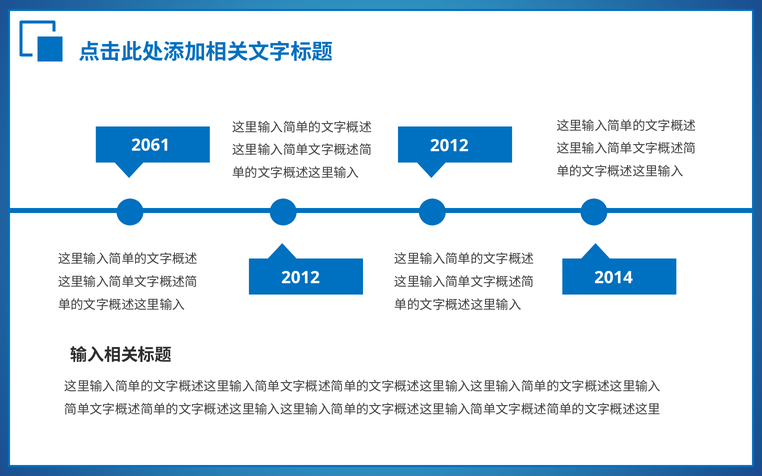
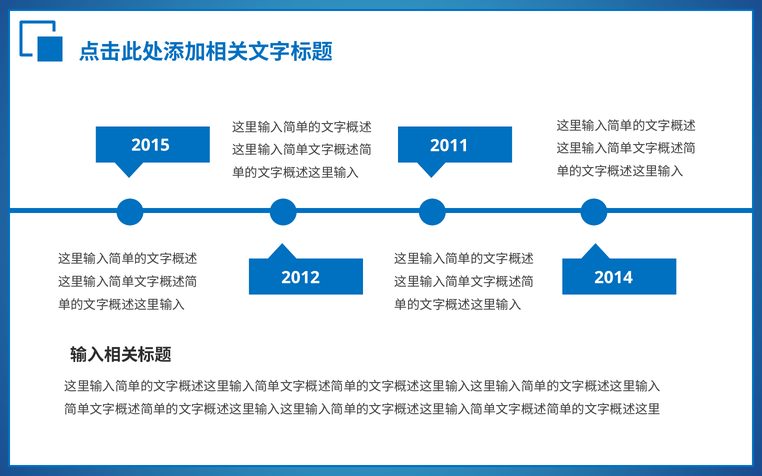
2061: 2061 -> 2015
2012 at (449, 146): 2012 -> 2011
